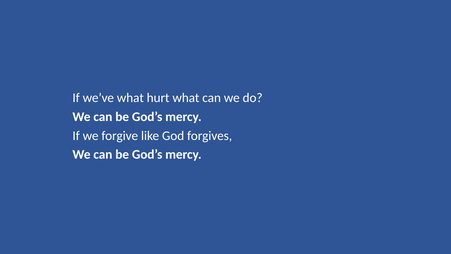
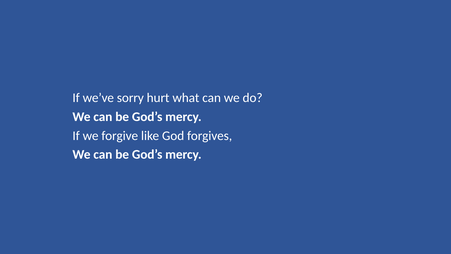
we’ve what: what -> sorry
